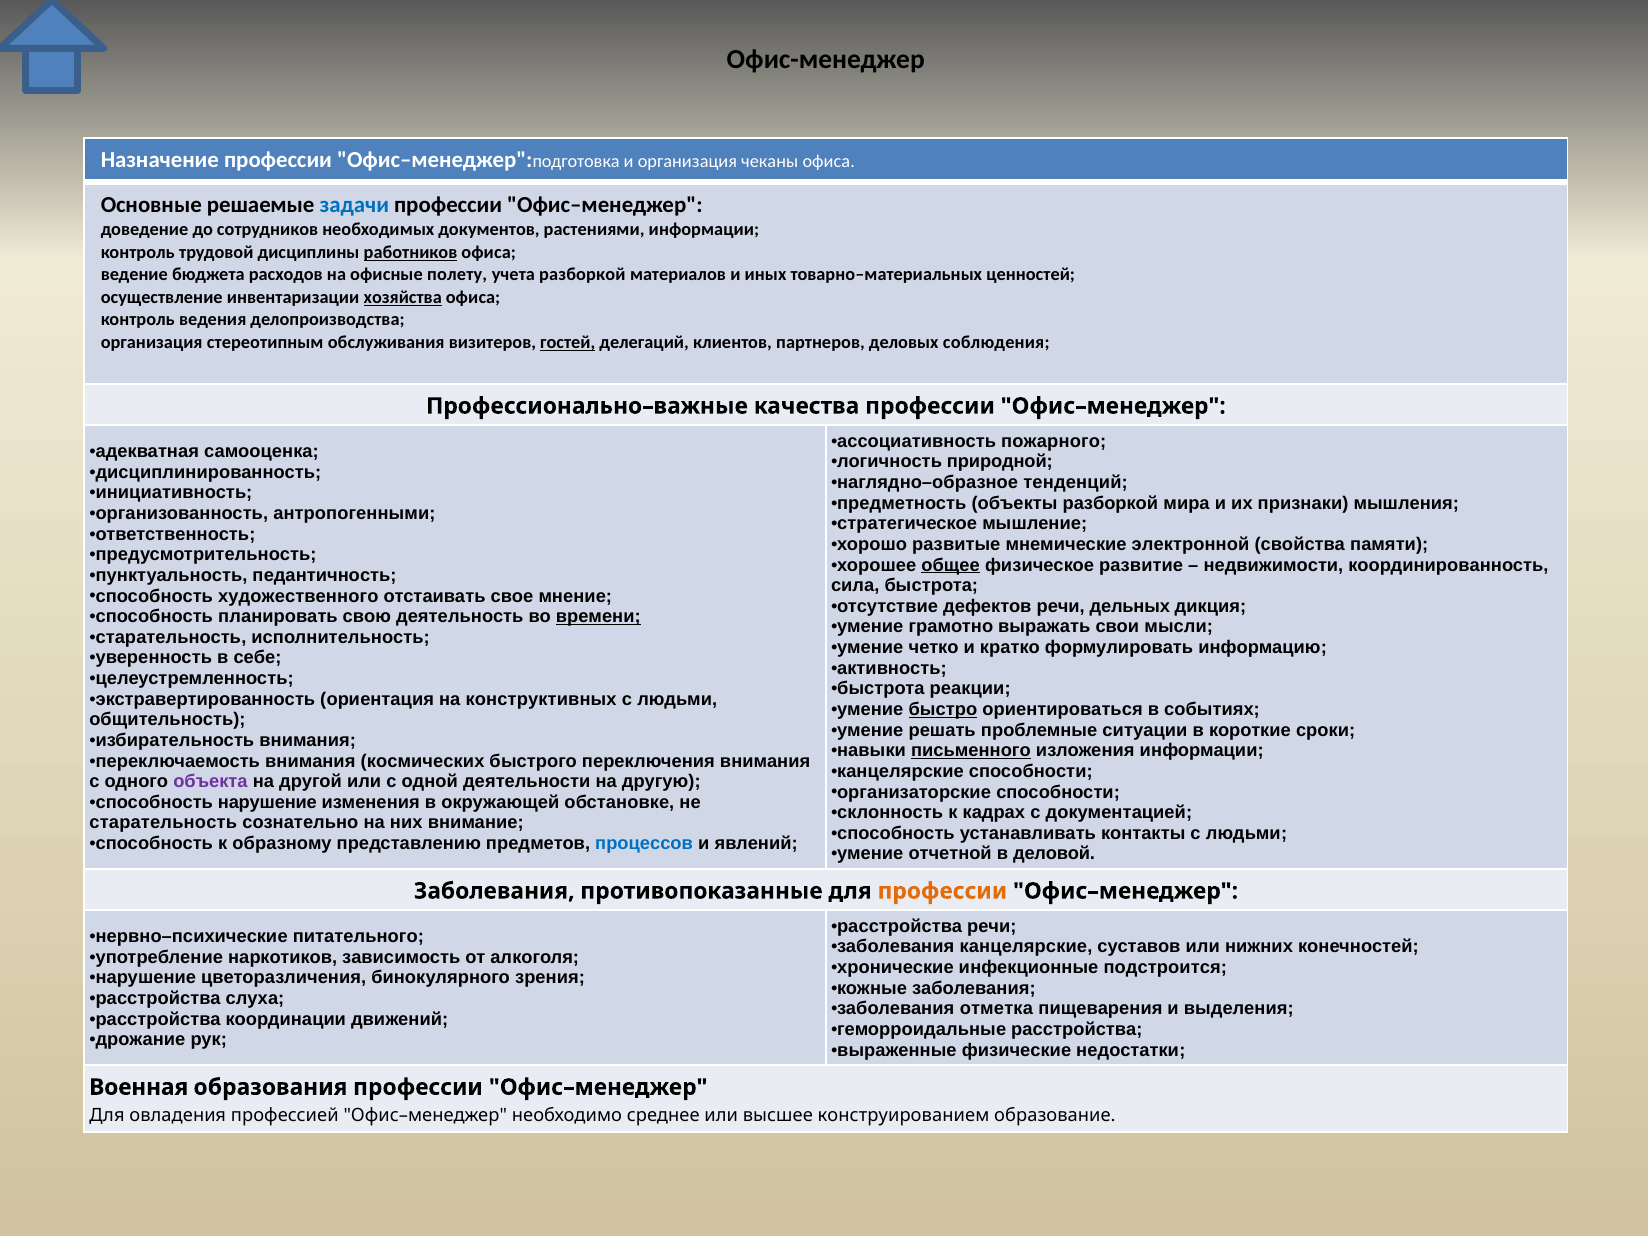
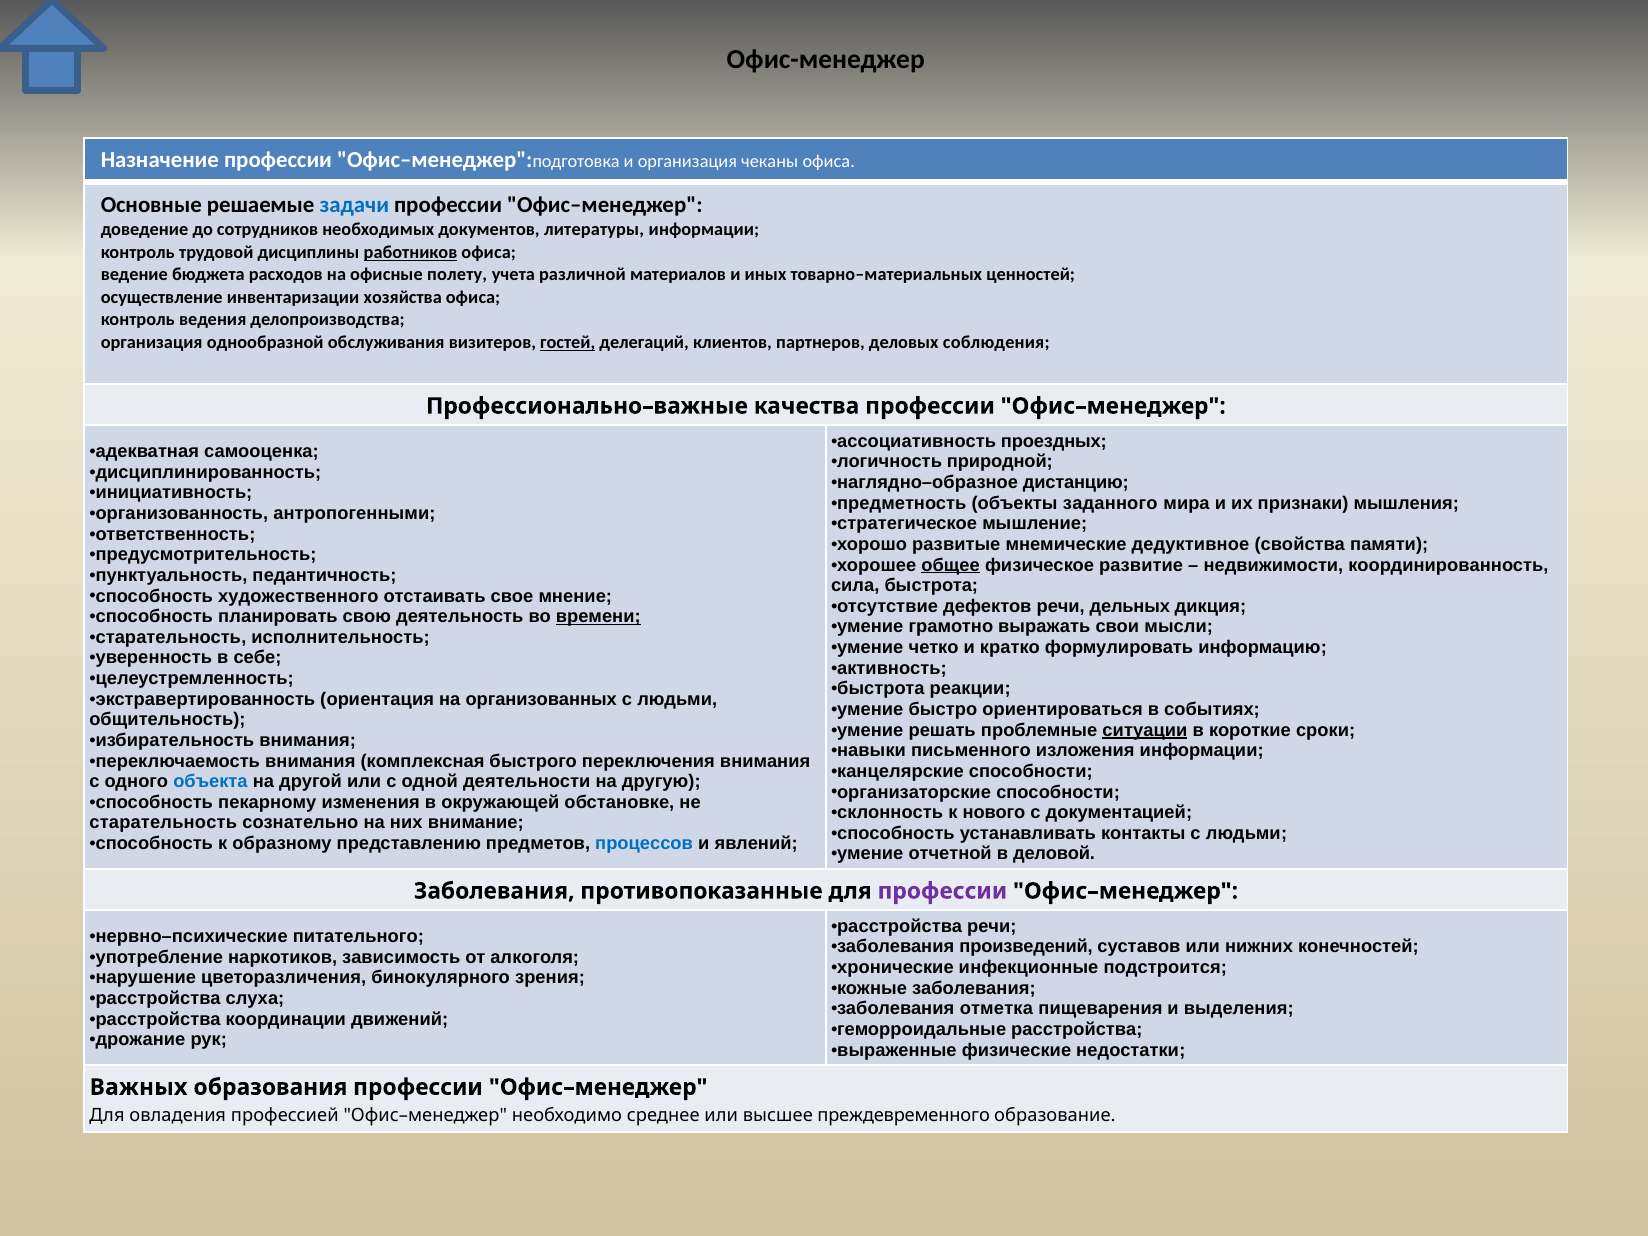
растениями: растениями -> литературы
учета разборкой: разборкой -> различной
хозяйства underline: present -> none
стереотипным: стереотипным -> однообразной
пожарного: пожарного -> проездных
тенденций: тенденций -> дистанцию
объекты разборкой: разборкой -> заданного
электронной: электронной -> дедуктивное
конструктивных: конструктивных -> организованных
быстро underline: present -> none
ситуации underline: none -> present
письменного underline: present -> none
космических: космических -> комплексная
объекта colour: purple -> blue
способность нарушение: нарушение -> пекарному
кадрах: кадрах -> нового
профессии at (942, 891) colour: orange -> purple
заболевания канцелярские: канцелярские -> произведений
Военная: Военная -> Важных
конструированием: конструированием -> преждевременного
